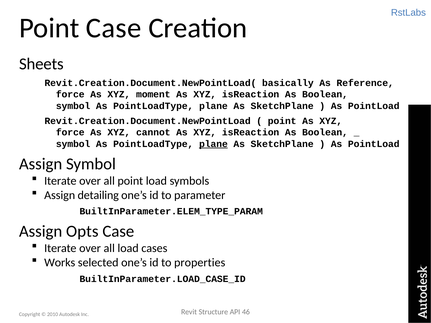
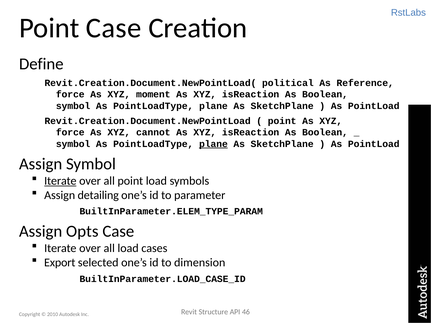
Sheets: Sheets -> Define
basically: basically -> political
Iterate at (60, 181) underline: none -> present
Works: Works -> Export
properties: properties -> dimension
